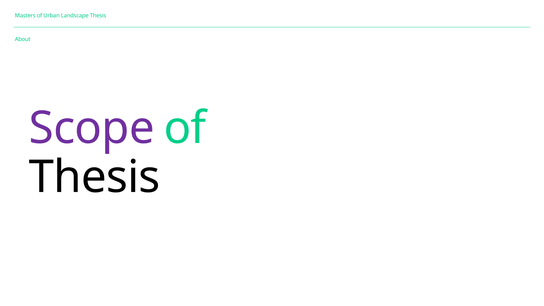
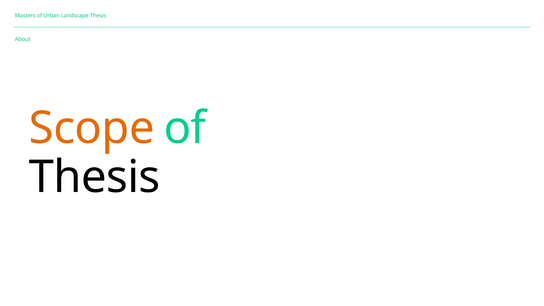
Scope colour: purple -> orange
